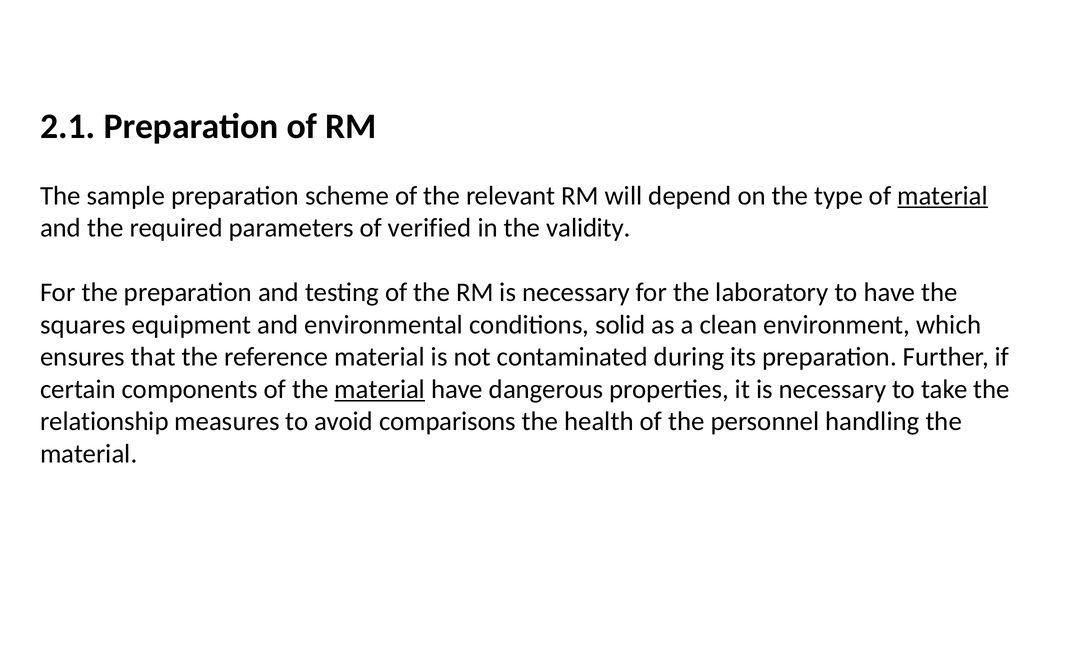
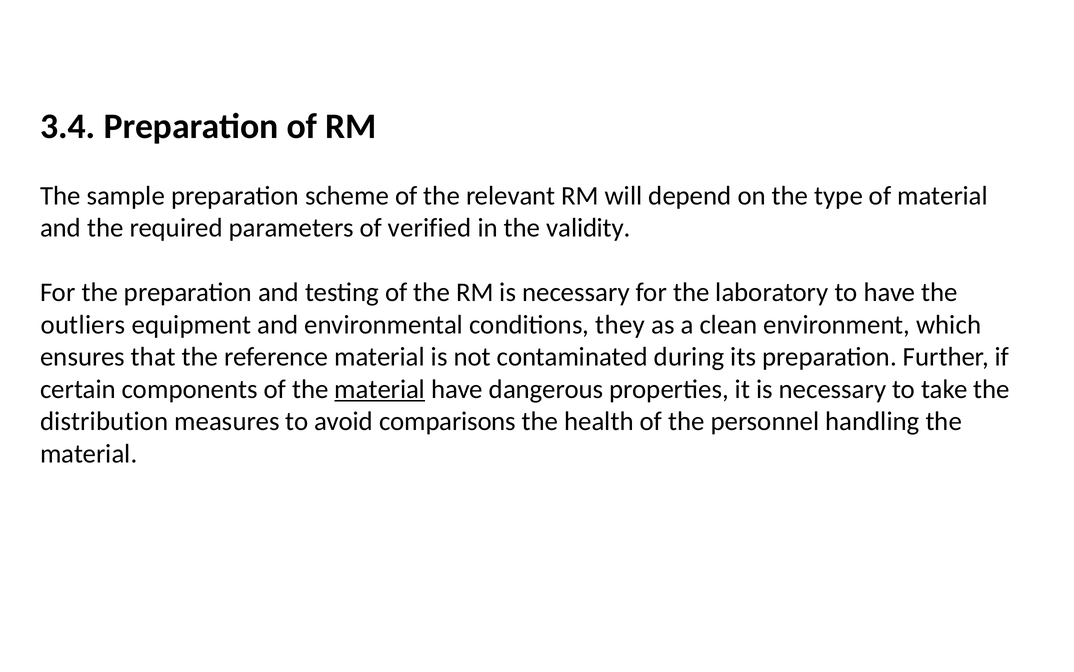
2.1: 2.1 -> 3.4
material at (943, 195) underline: present -> none
squares: squares -> outliers
solid: solid -> they
relationship: relationship -> distribution
